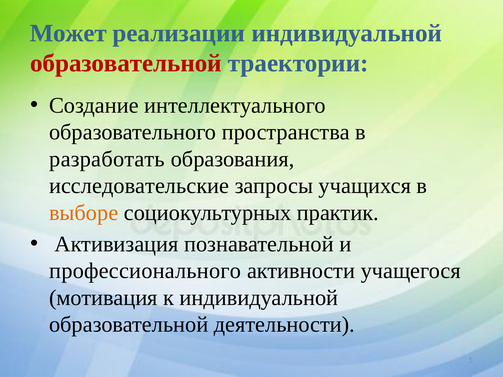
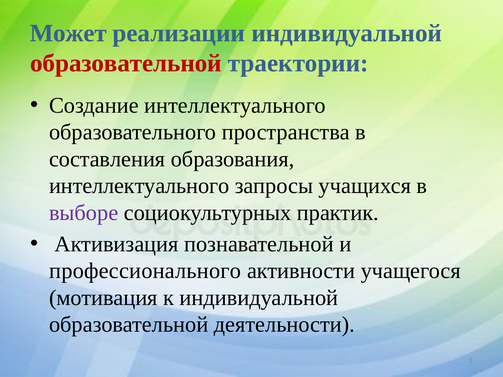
разработать: разработать -> составления
исследовательские at (139, 186): исследовательские -> интеллектуального
выборе colour: orange -> purple
